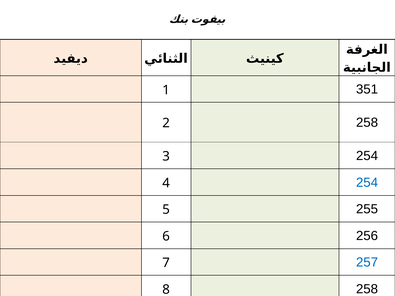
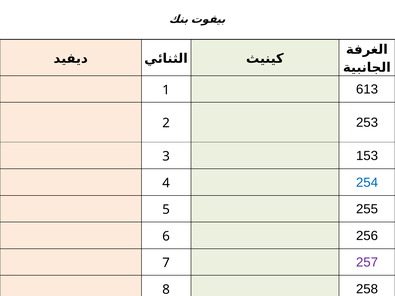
351: 351 -> 613
2 258: 258 -> 253
3 254: 254 -> 153
257 colour: blue -> purple
